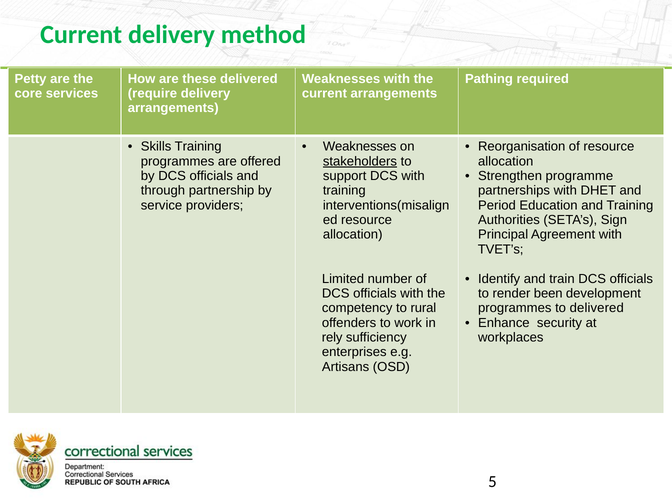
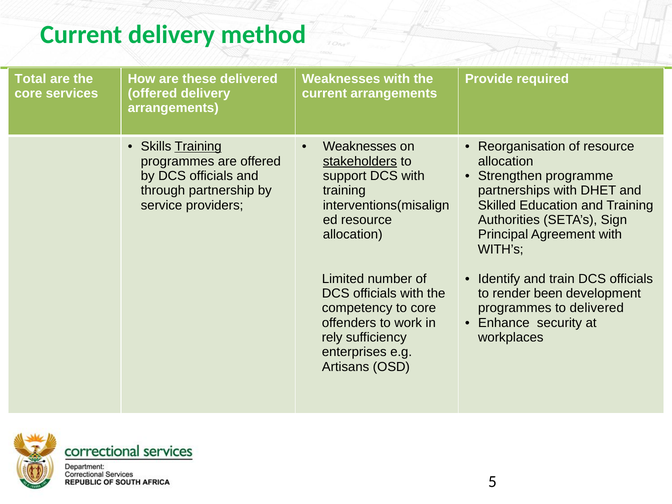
Petty: Petty -> Total
Pathing: Pathing -> Provide
require at (152, 93): require -> offered
Training at (198, 147) underline: none -> present
Period: Period -> Skilled
TVET’s: TVET’s -> WITH’s
to rural: rural -> core
